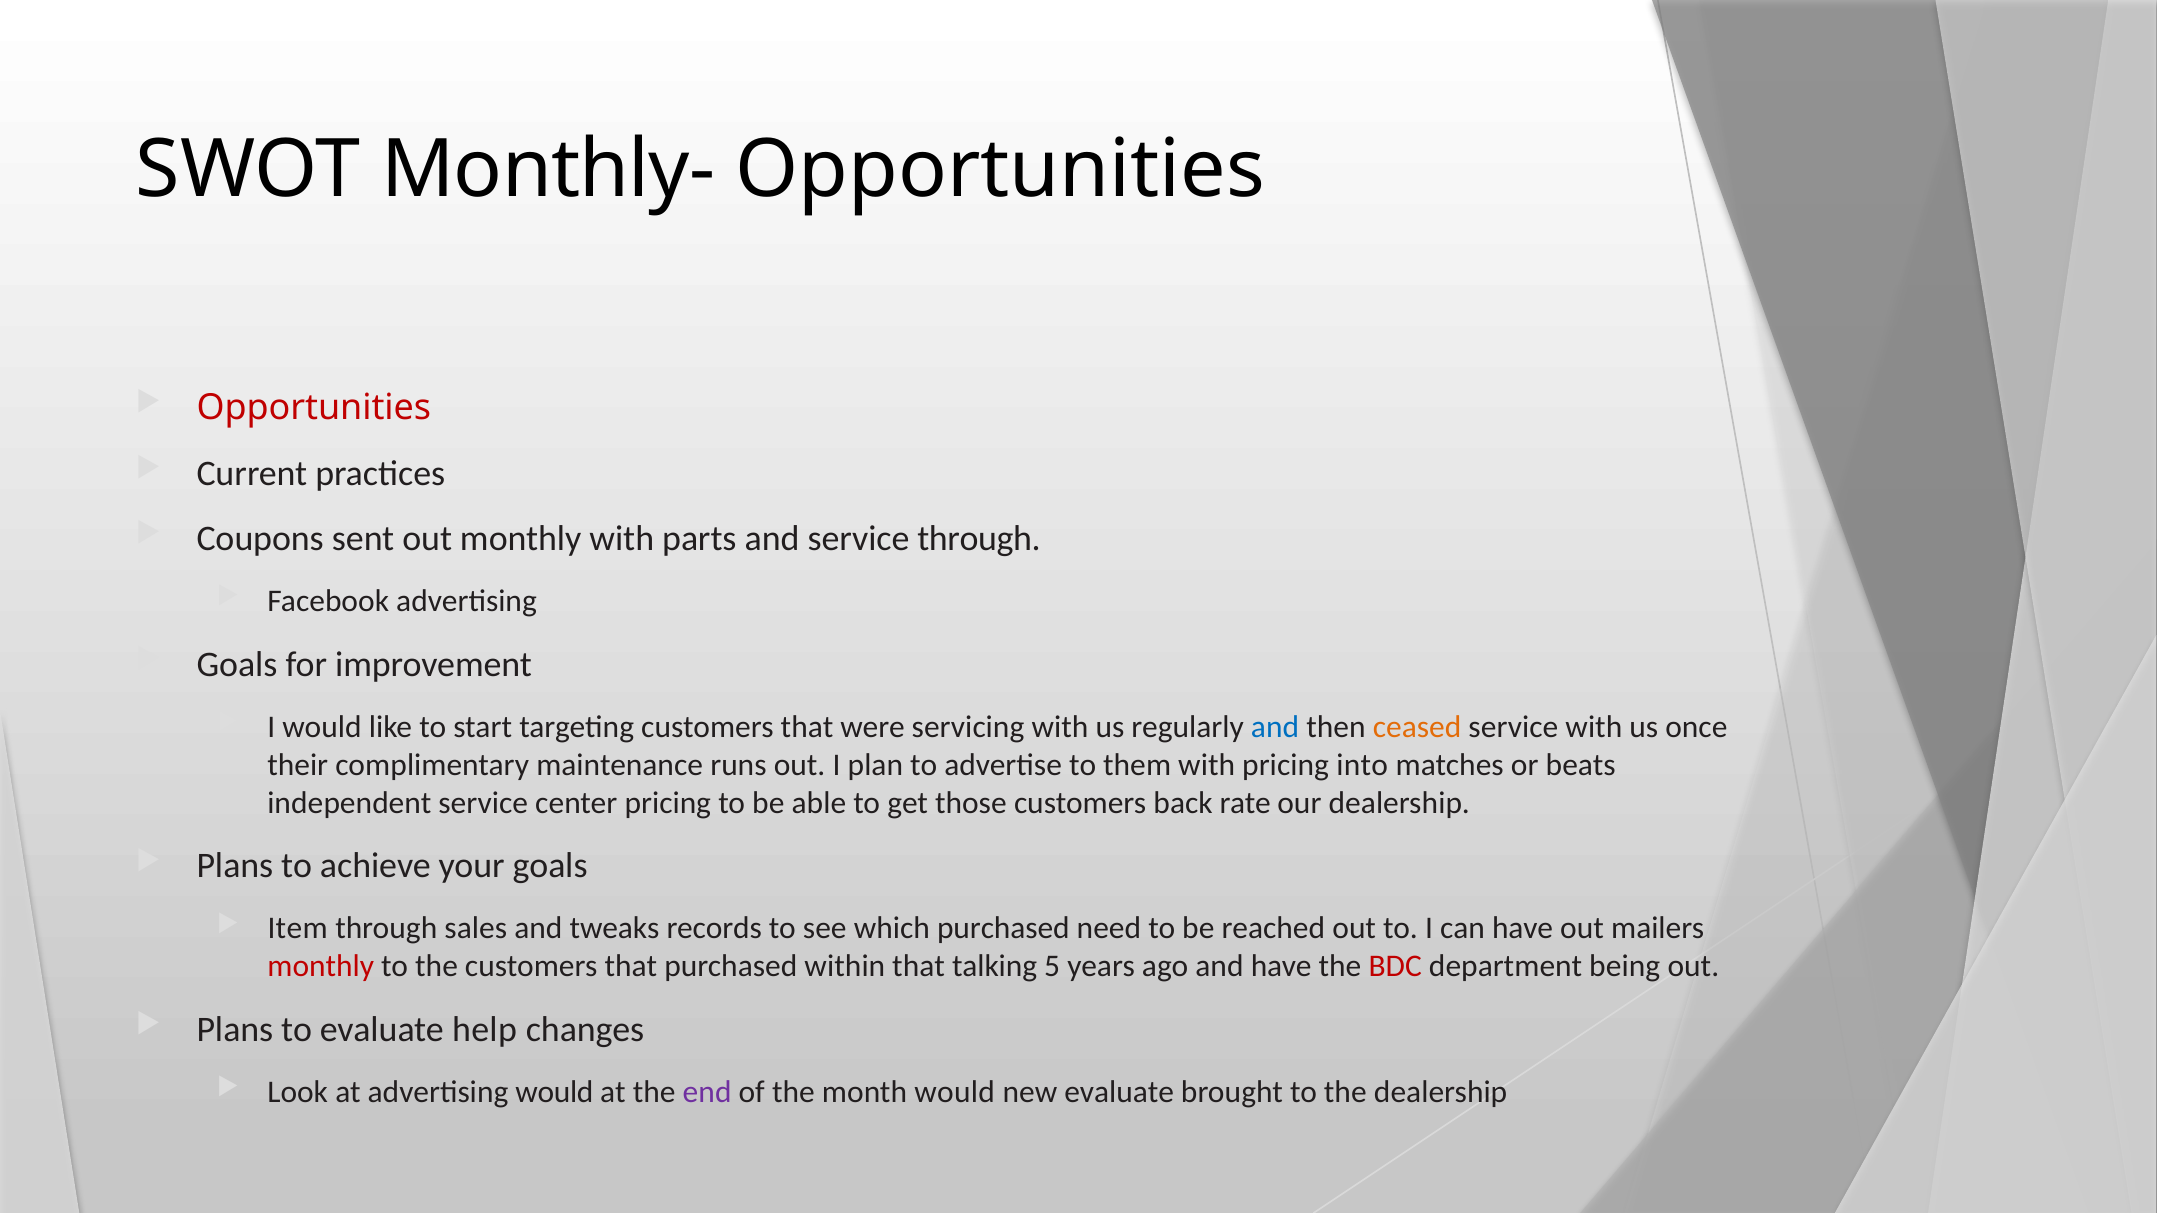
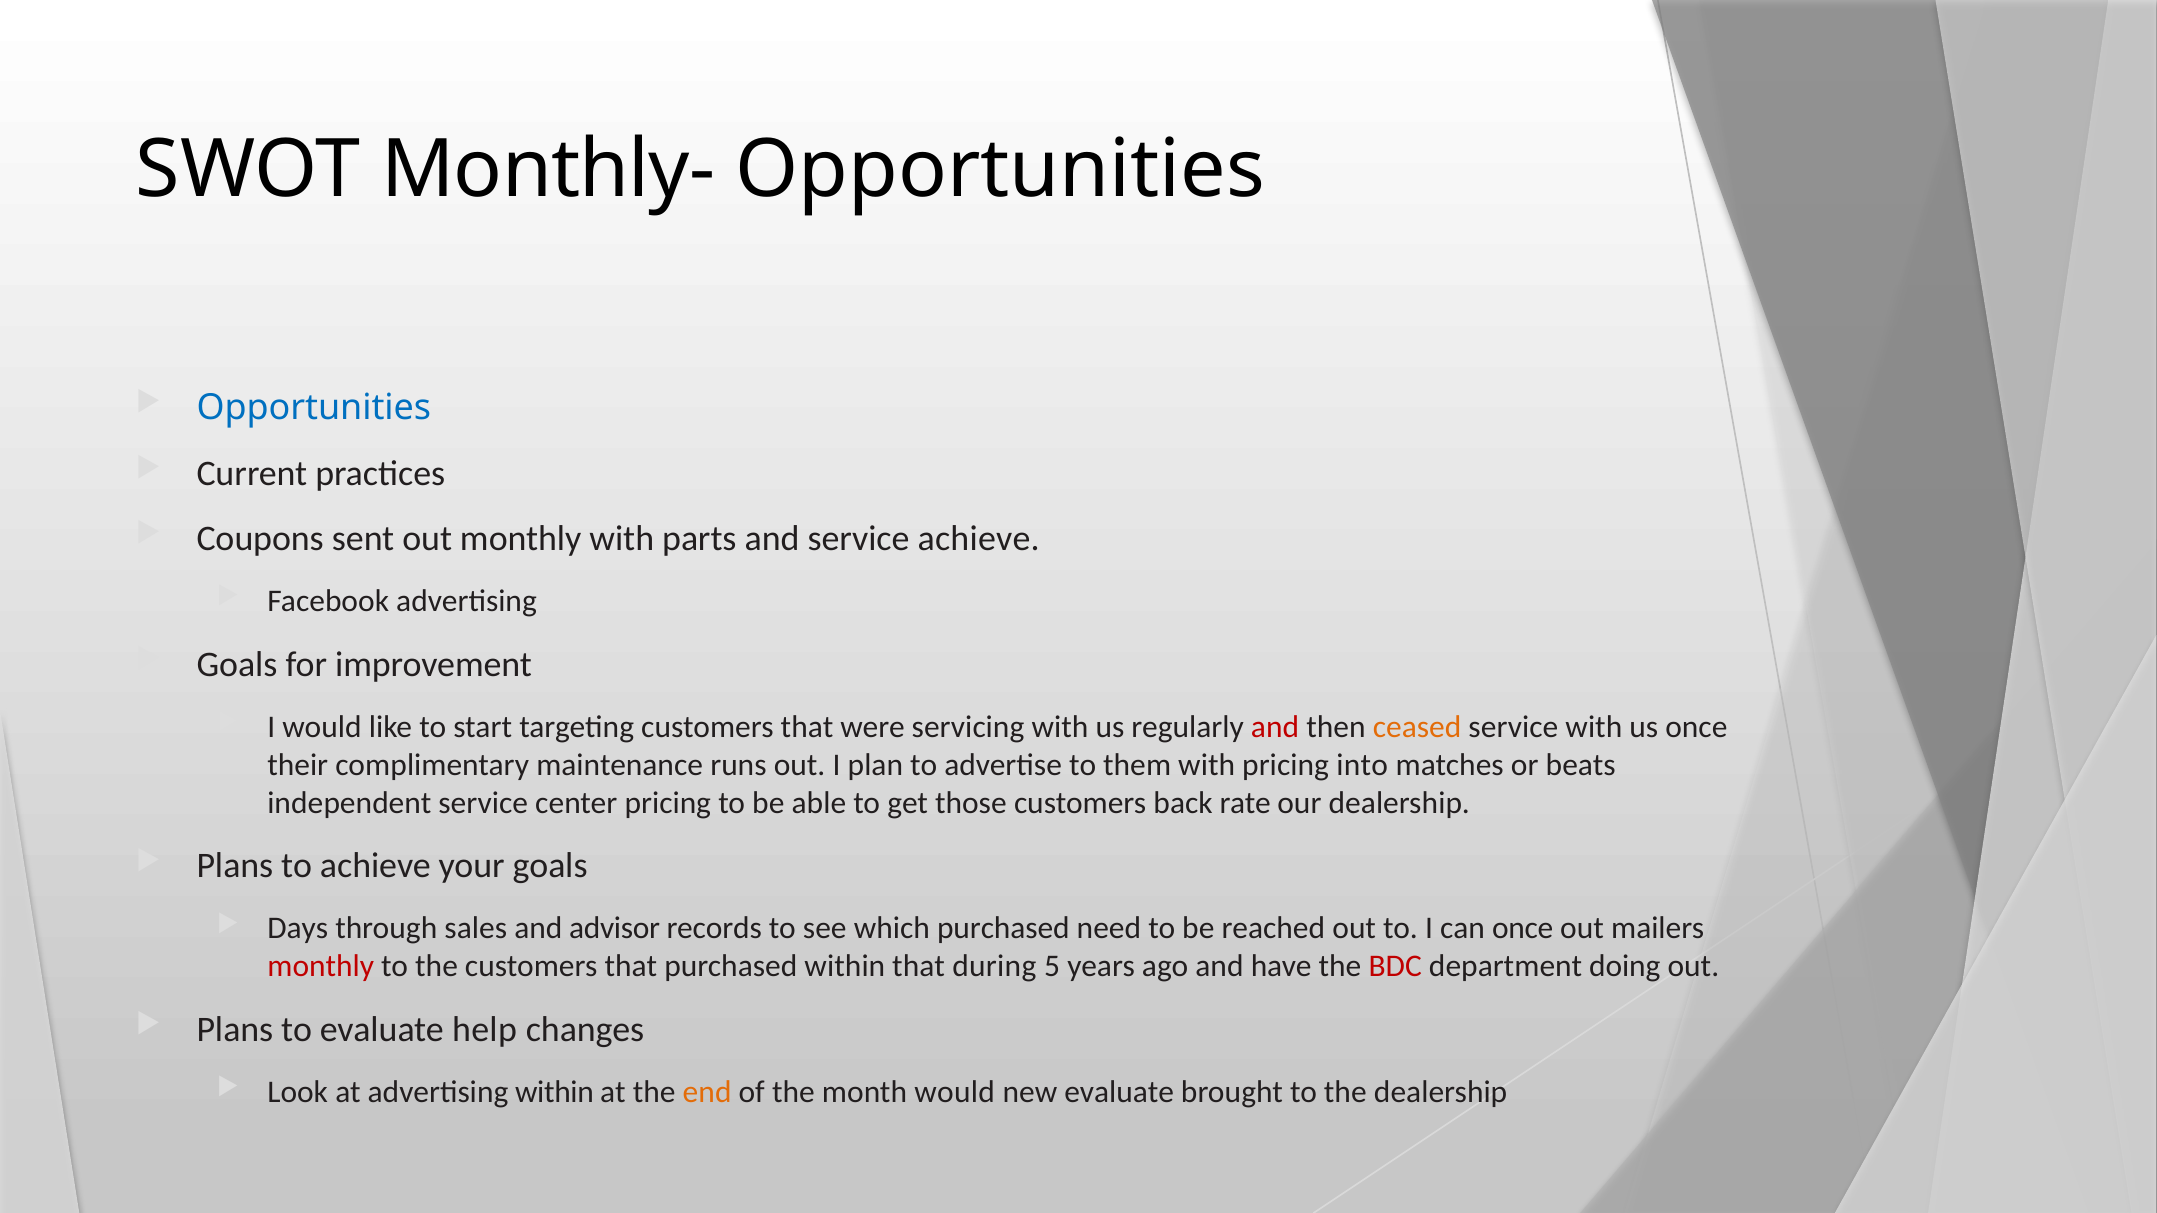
Opportunities at (314, 408) colour: red -> blue
service through: through -> achieve
and at (1275, 727) colour: blue -> red
Item: Item -> Days
tweaks: tweaks -> advisor
can have: have -> once
talking: talking -> during
being: being -> doing
advertising would: would -> within
end colour: purple -> orange
